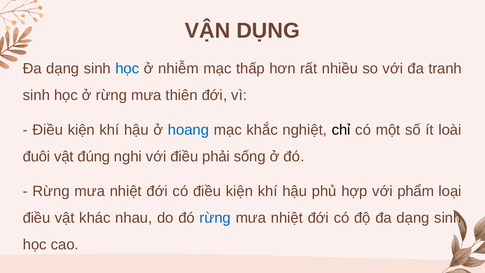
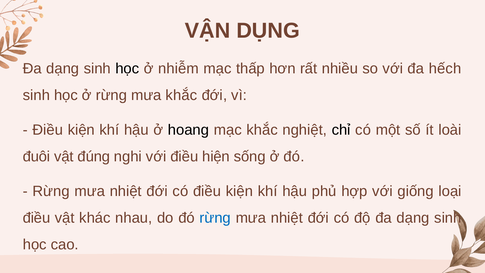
học at (127, 68) colour: blue -> black
tranh: tranh -> hếch
mưa thiên: thiên -> khắc
hoang colour: blue -> black
phải: phải -> hiện
phẩm: phẩm -> giống
